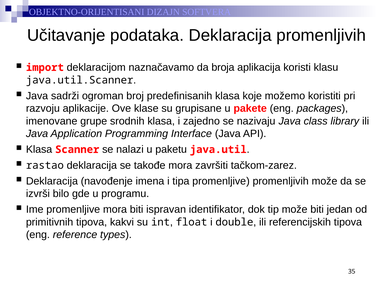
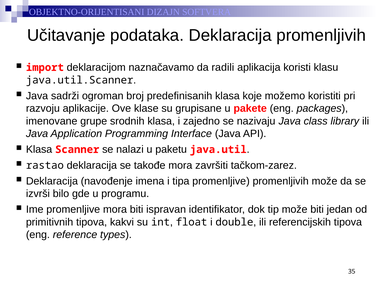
broja: broja -> radili
